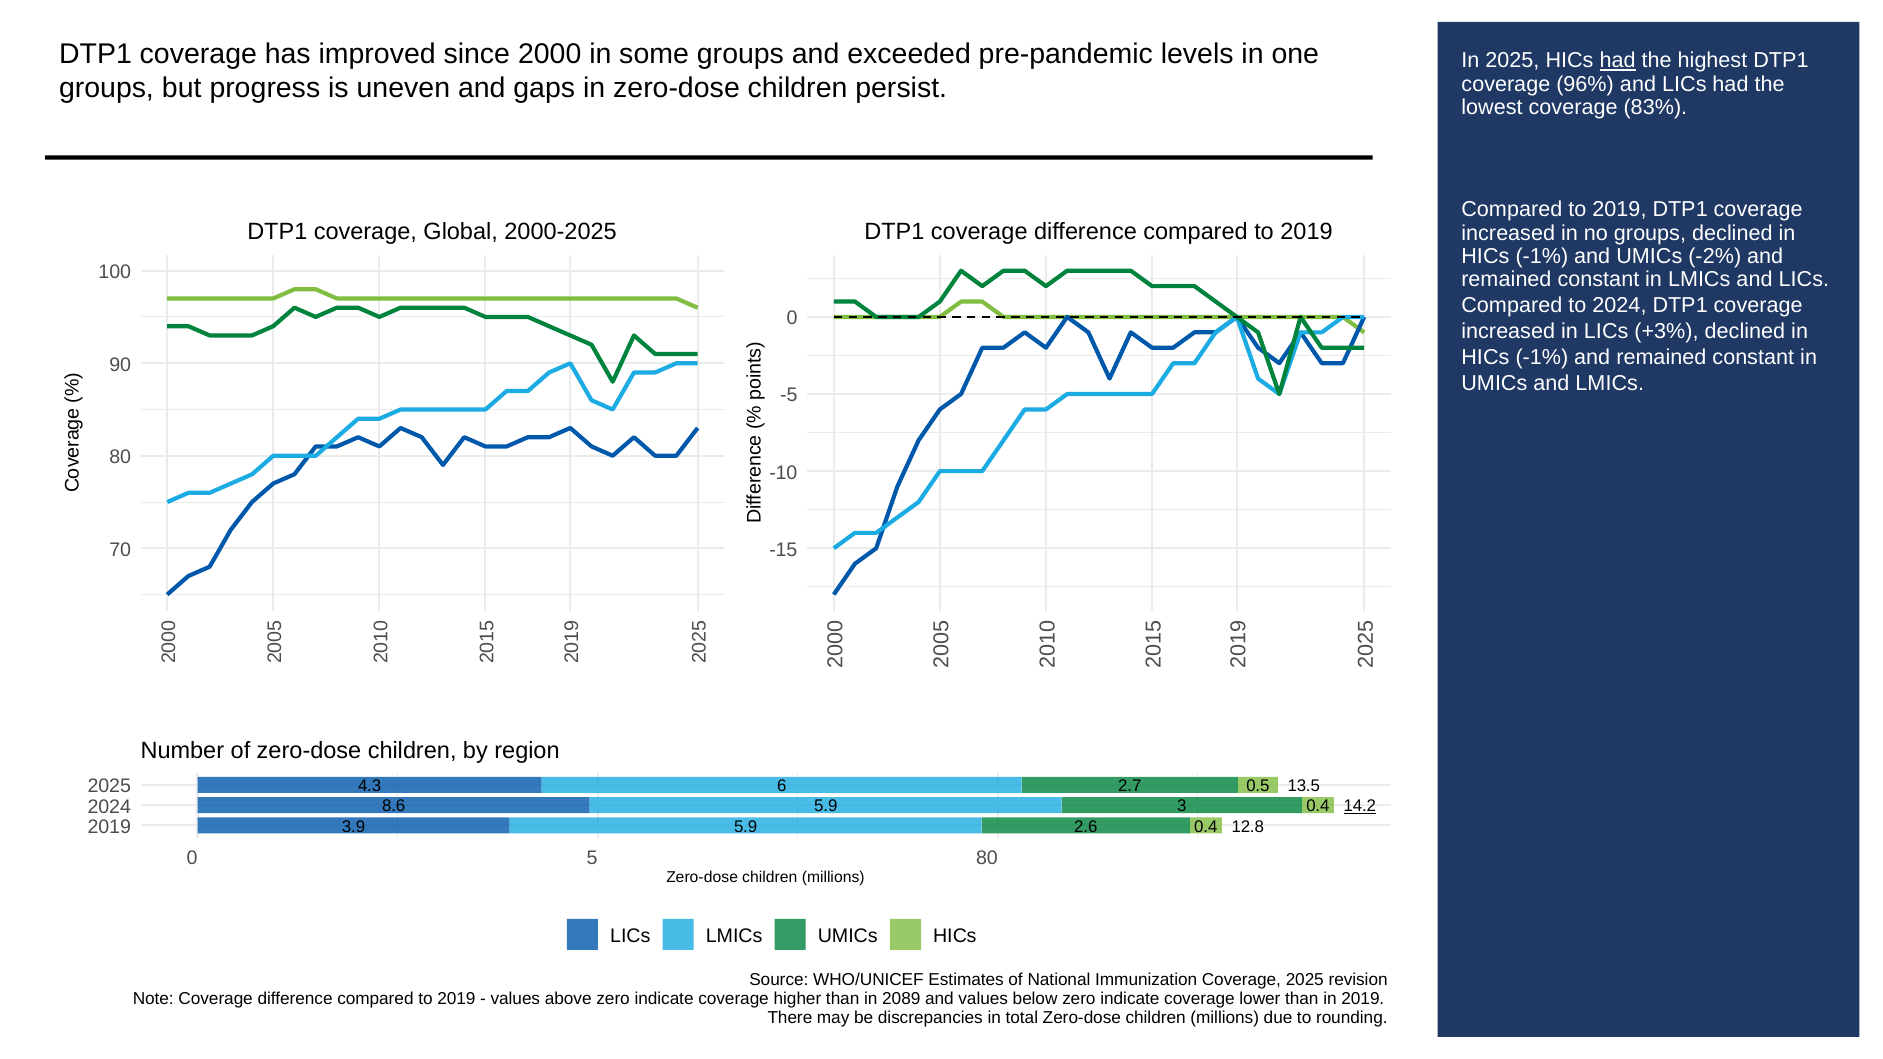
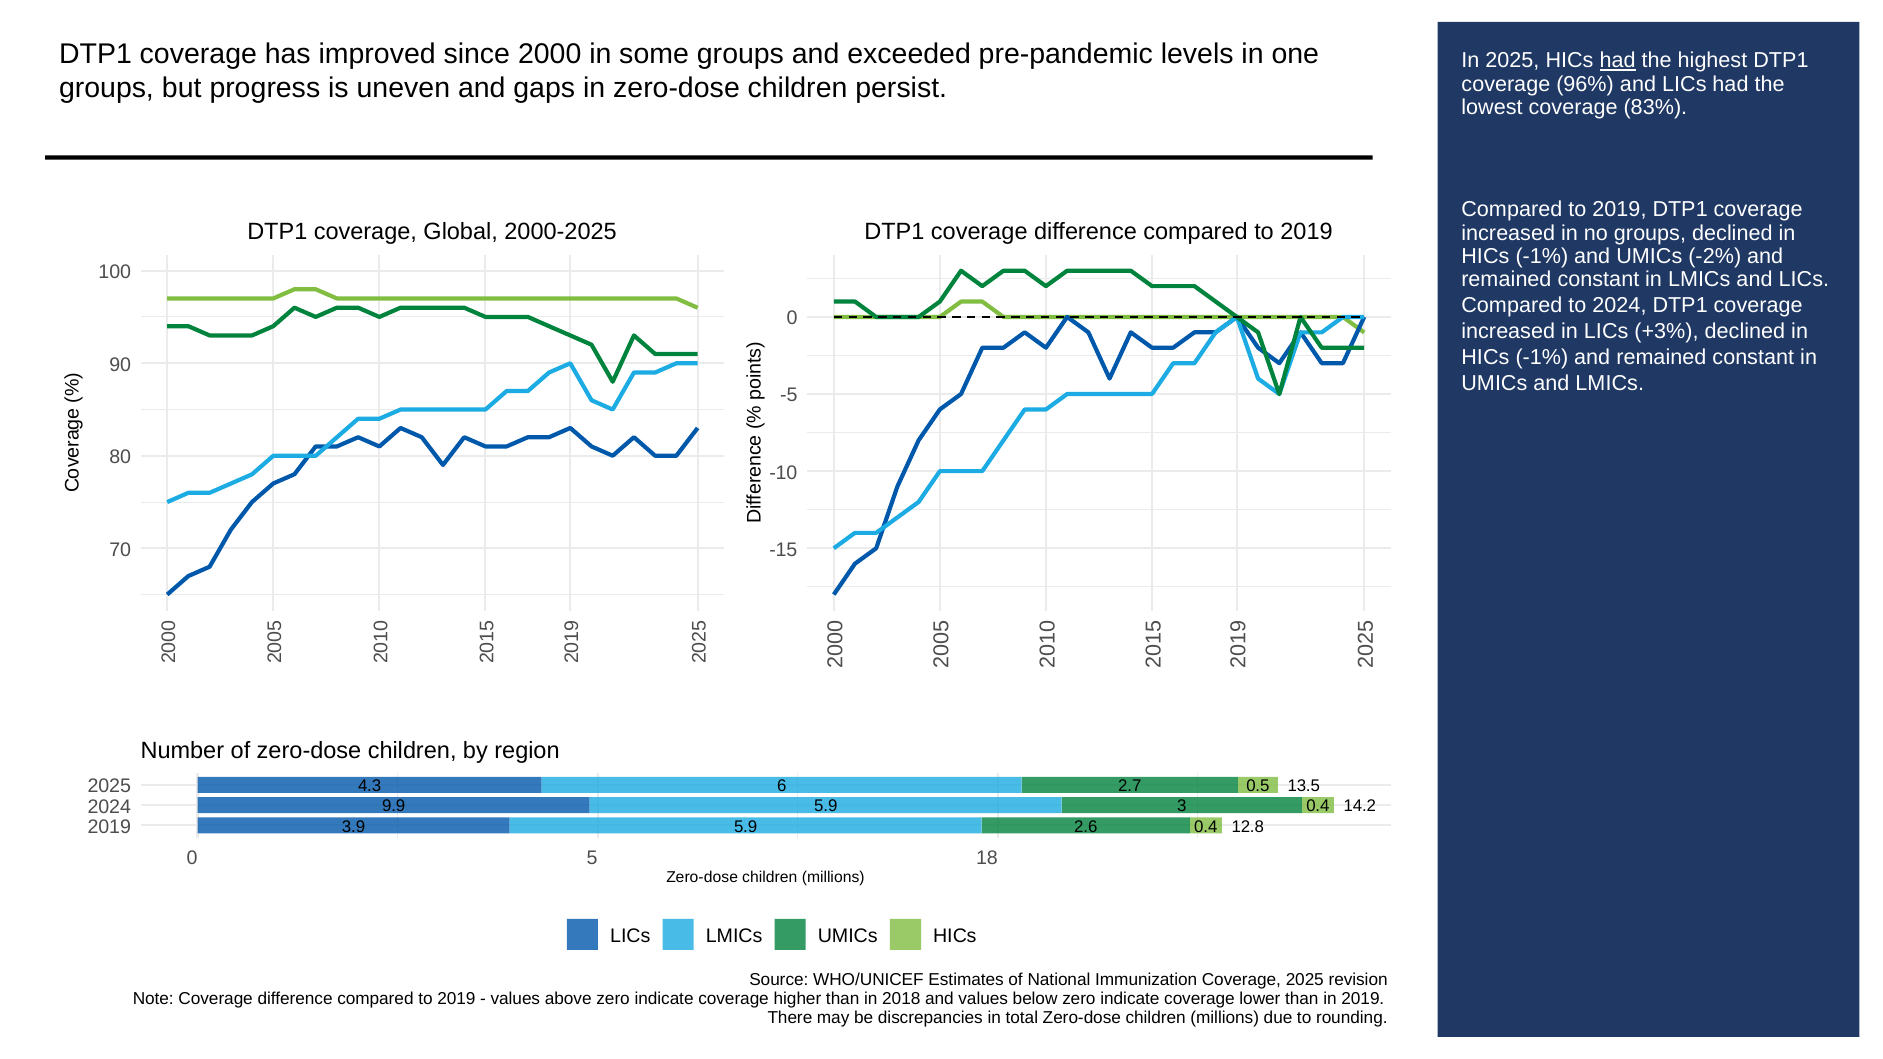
8.6: 8.6 -> 9.9
14.2 underline: present -> none
5 80: 80 -> 18
2089: 2089 -> 2018
